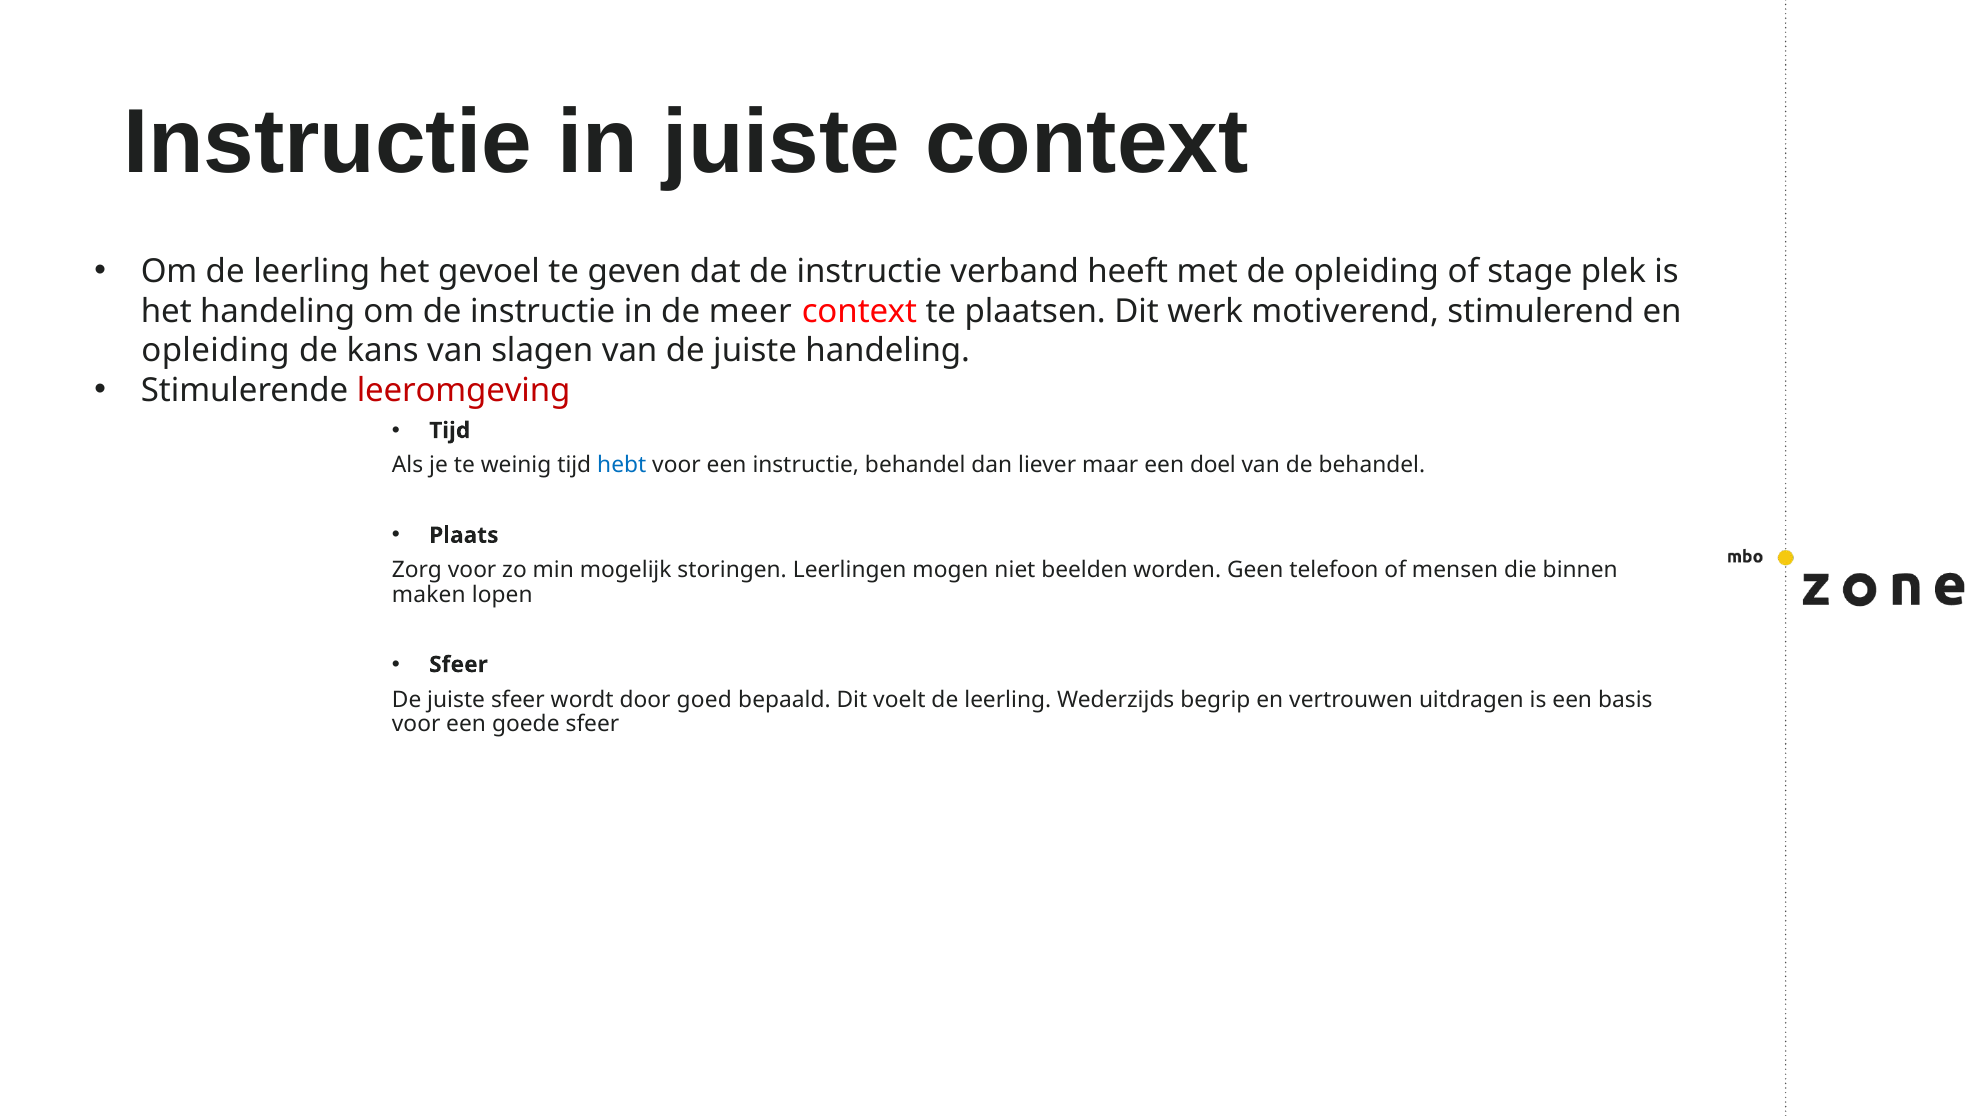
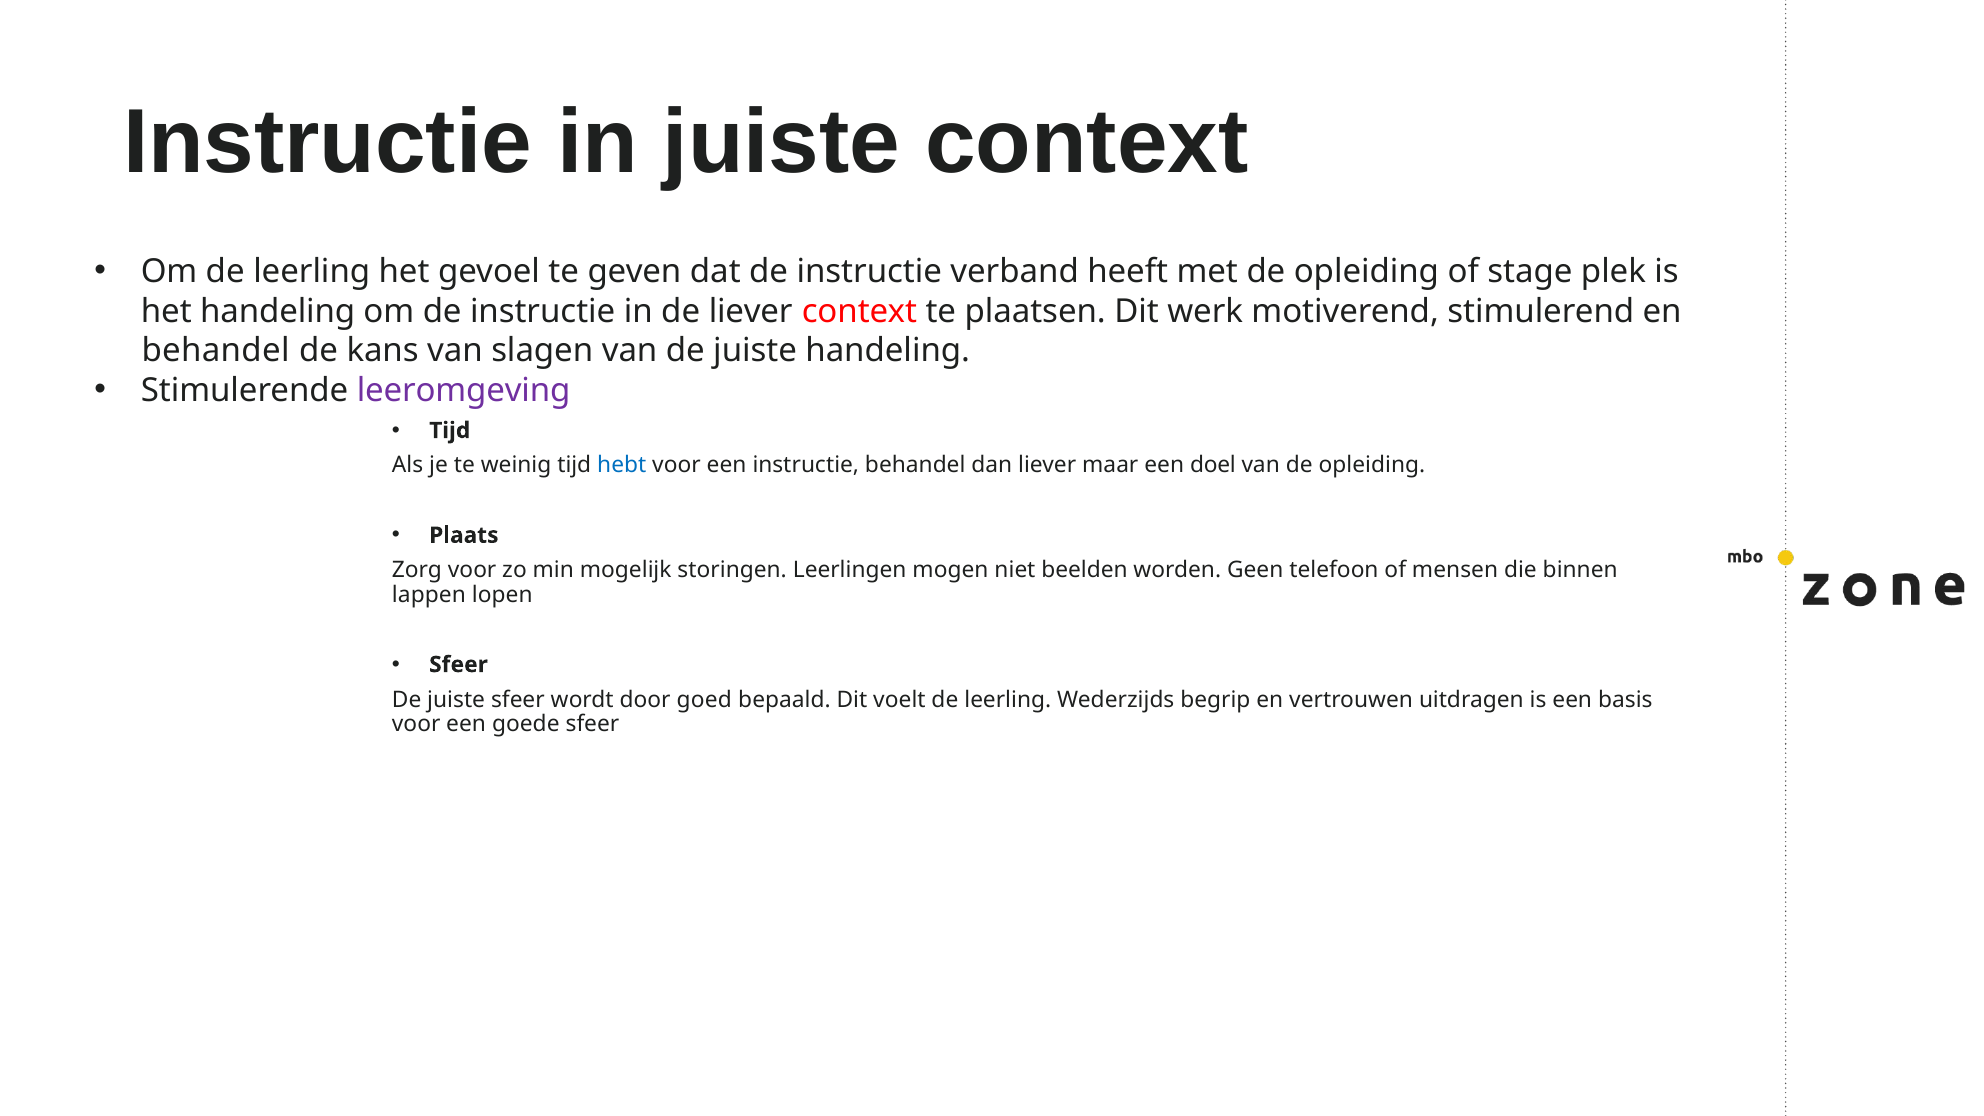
de meer: meer -> liever
opleiding at (216, 351): opleiding -> behandel
leeromgeving colour: red -> purple
van de behandel: behandel -> opleiding
maken: maken -> lappen
